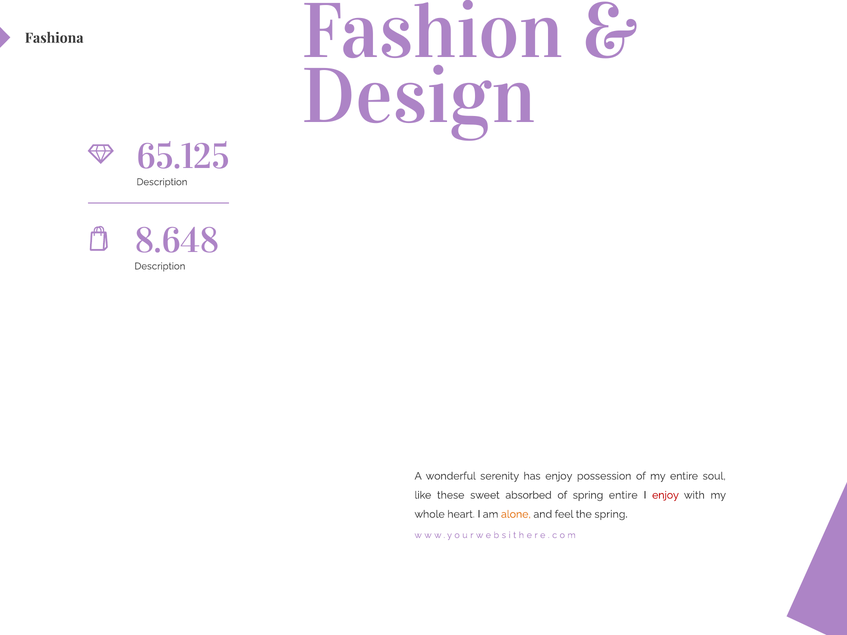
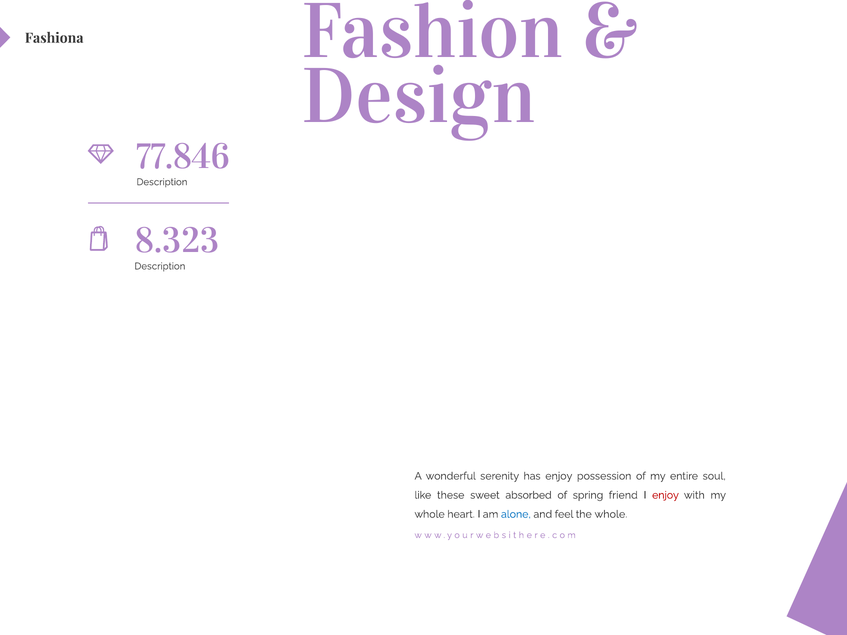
65.125: 65.125 -> 77.846
8.648: 8.648 -> 8.323
spring entire: entire -> friend
alone colour: orange -> blue
the spring: spring -> whole
